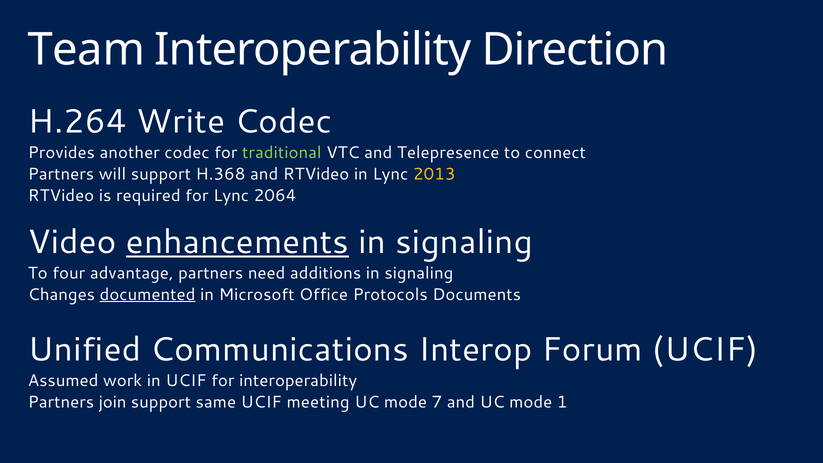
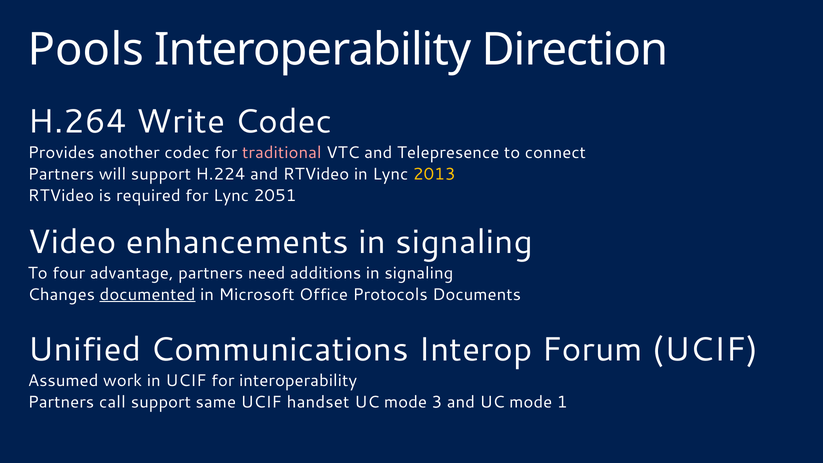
Team: Team -> Pools
traditional colour: light green -> pink
H.368: H.368 -> H.224
2064: 2064 -> 2051
enhancements underline: present -> none
join: join -> call
meeting: meeting -> handset
7: 7 -> 3
